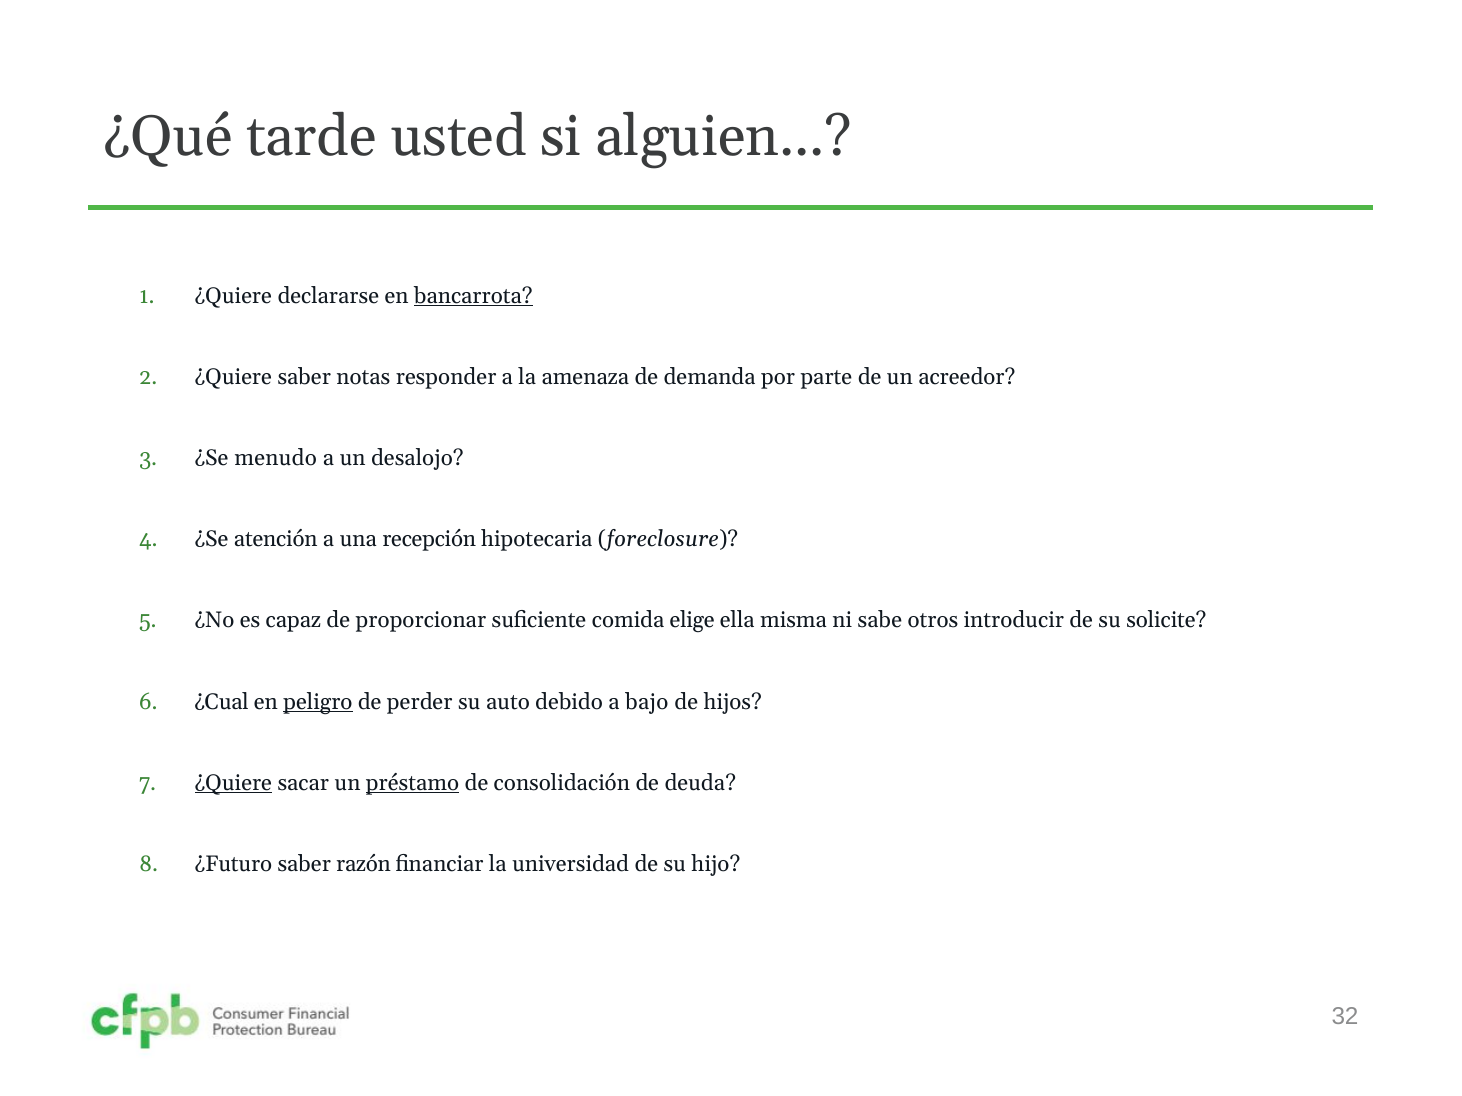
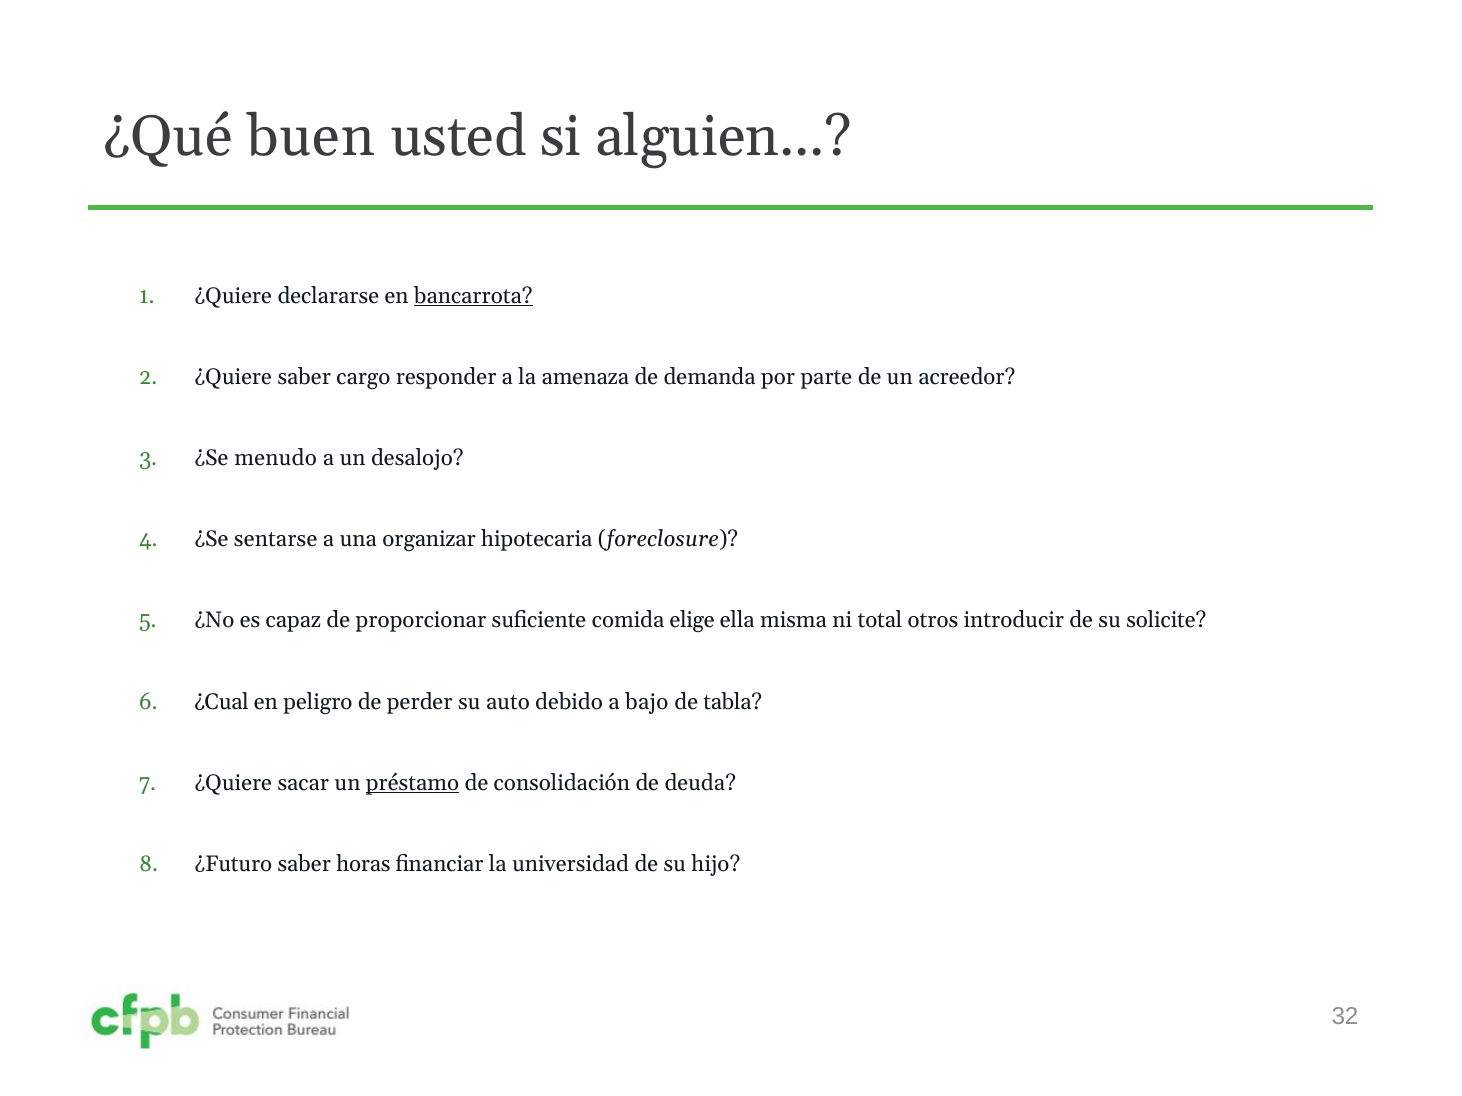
tarde: tarde -> buen
notas: notas -> cargo
atención: atención -> sentarse
recepción: recepción -> organizar
sabe: sabe -> total
peligro underline: present -> none
hijos: hijos -> tabla
¿Quiere at (233, 783) underline: present -> none
razón: razón -> horas
